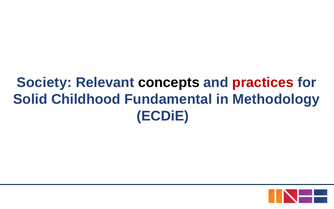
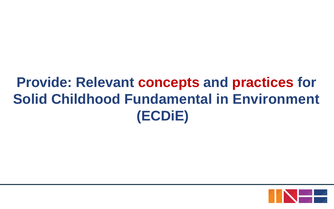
Society: Society -> Provide
concepts colour: black -> red
Methodology: Methodology -> Environment
